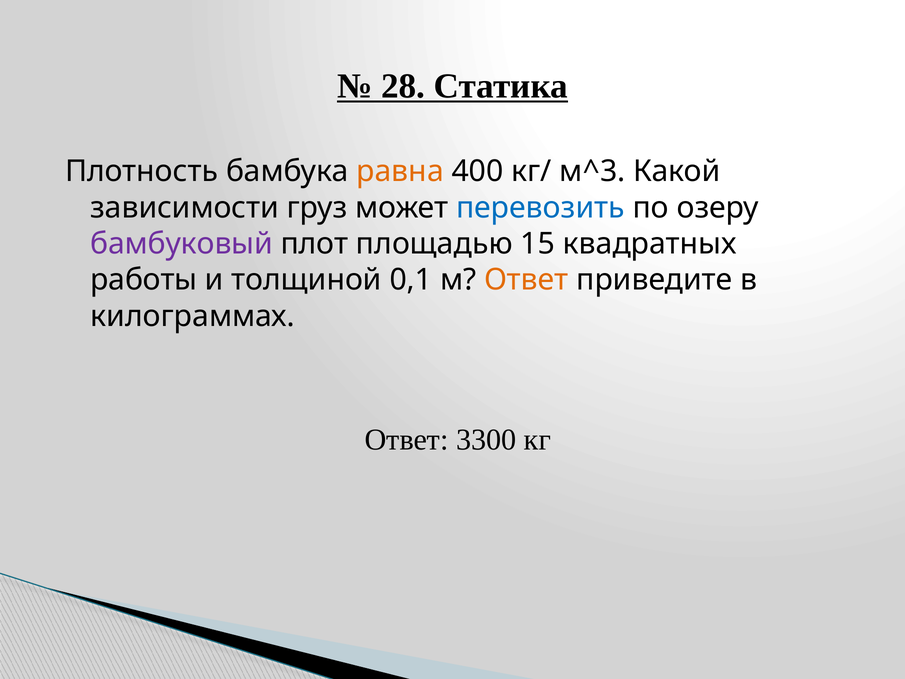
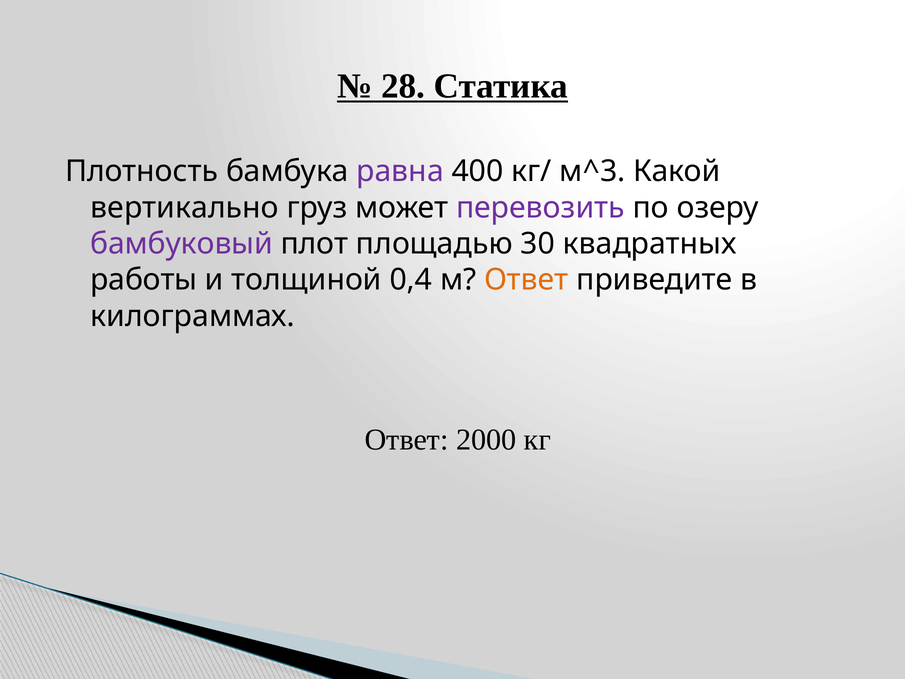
равна colour: orange -> purple
зависимости: зависимости -> вертикально
перевозить colour: blue -> purple
15: 15 -> 30
0,1: 0,1 -> 0,4
3300: 3300 -> 2000
